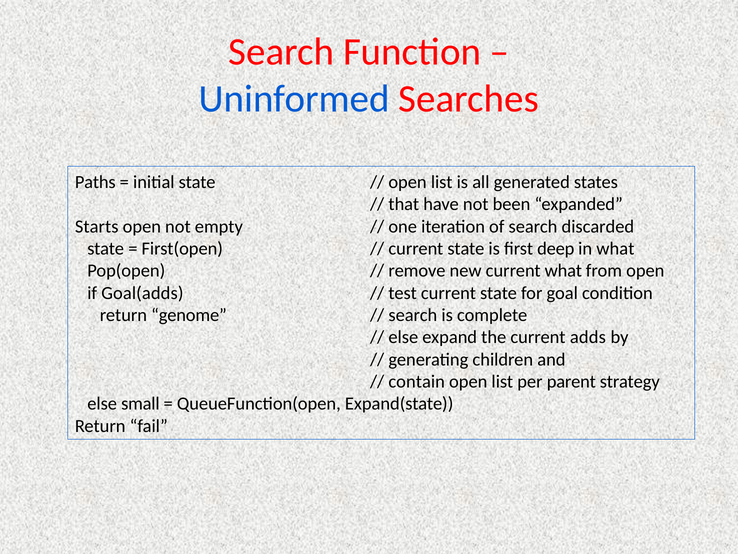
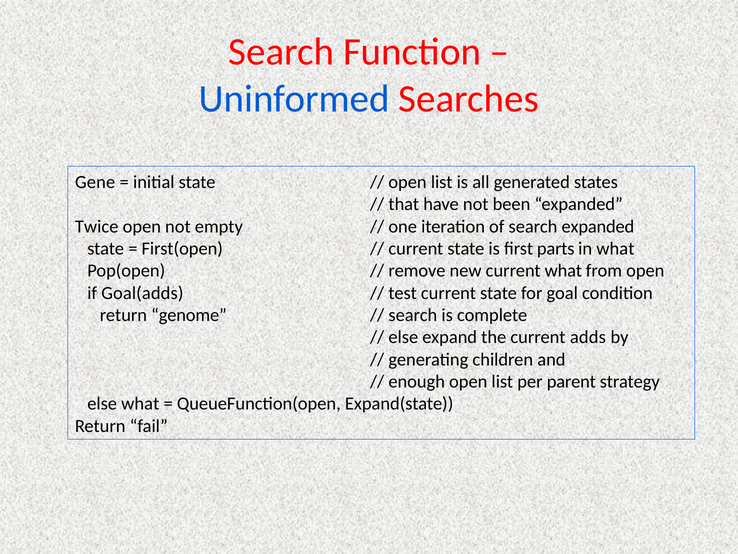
Paths: Paths -> Gene
Starts: Starts -> Twice
search discarded: discarded -> expanded
deep: deep -> parts
contain: contain -> enough
else small: small -> what
